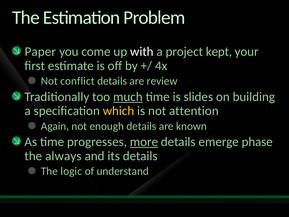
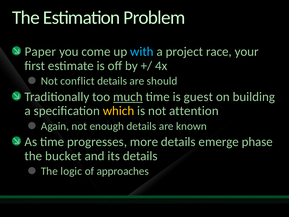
with colour: white -> light blue
kept: kept -> race
review: review -> should
slides: slides -> guest
more underline: present -> none
always: always -> bucket
understand: understand -> approaches
